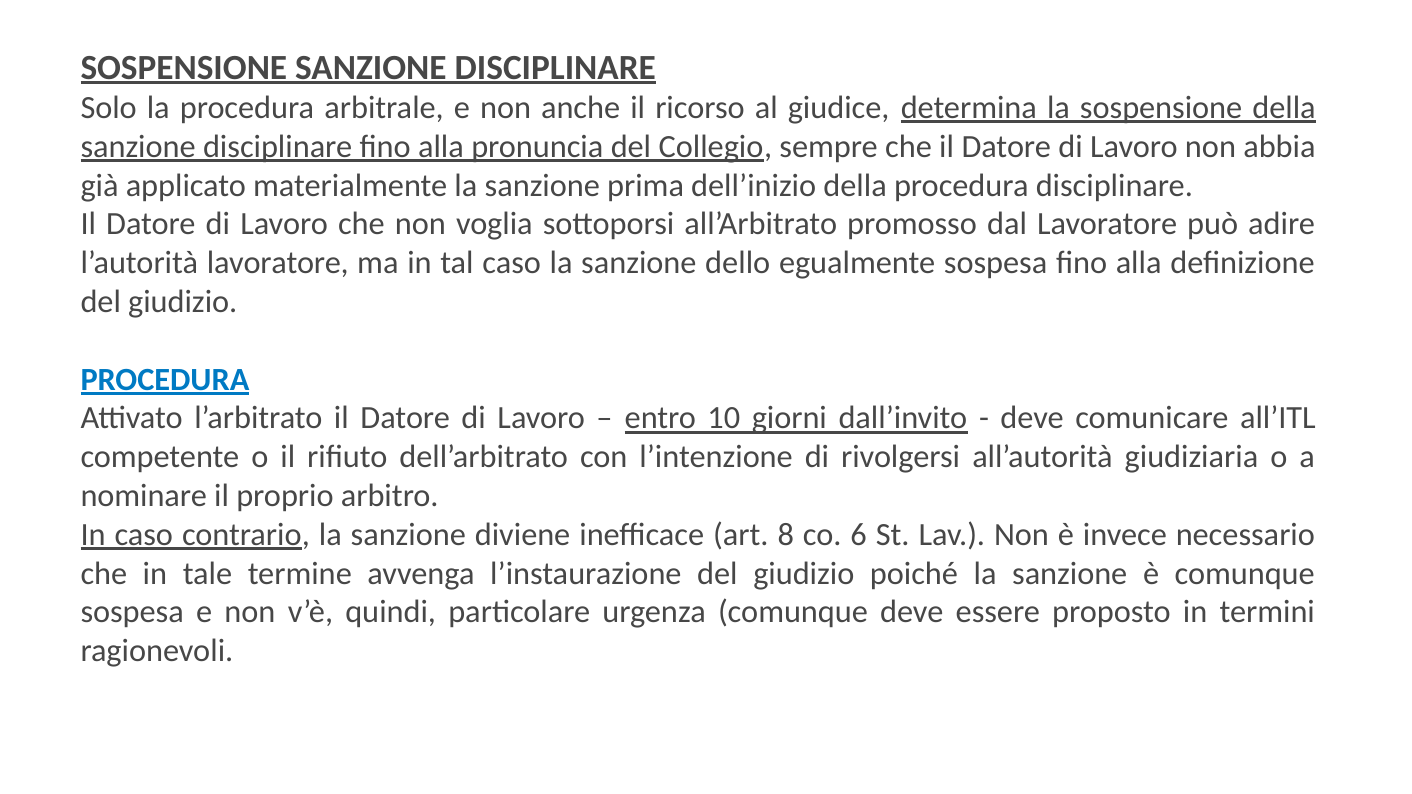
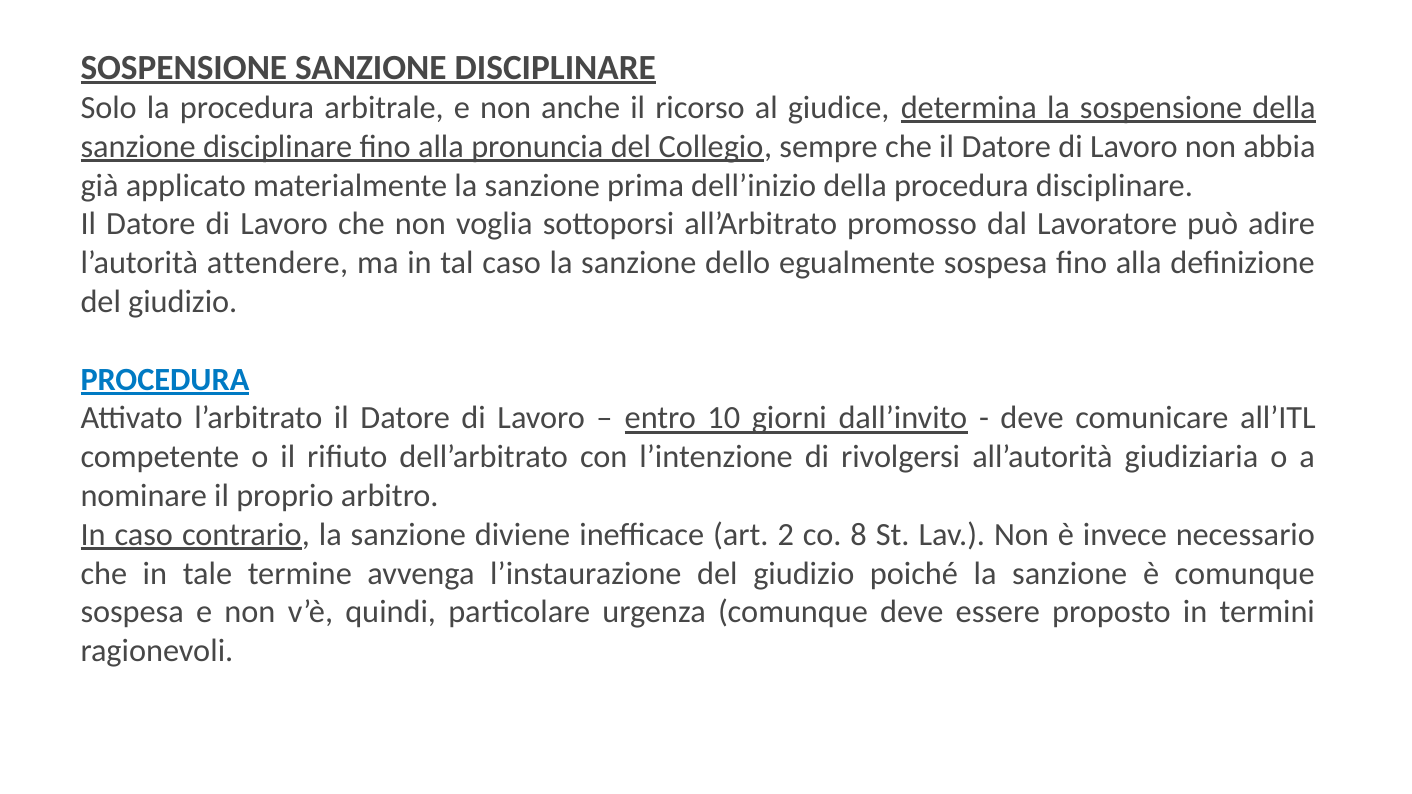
l’autorità lavoratore: lavoratore -> attendere
8: 8 -> 2
6: 6 -> 8
